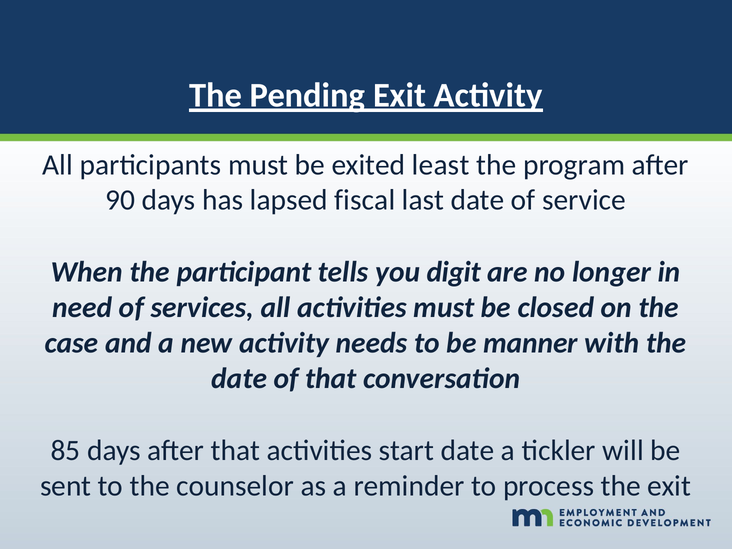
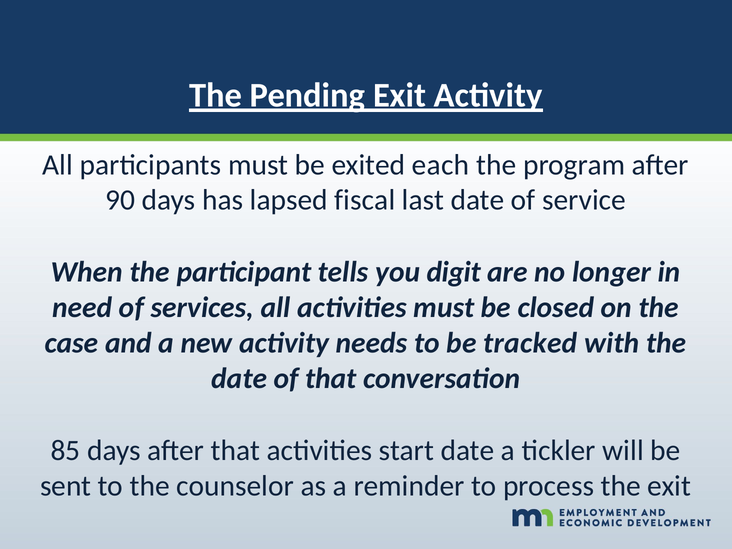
least: least -> each
manner: manner -> tracked
